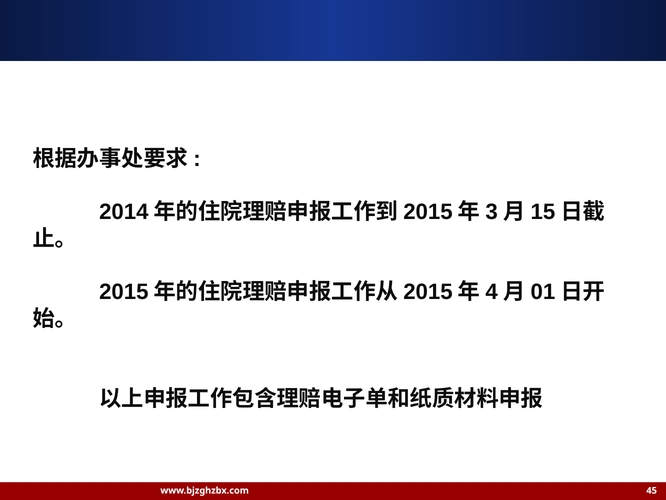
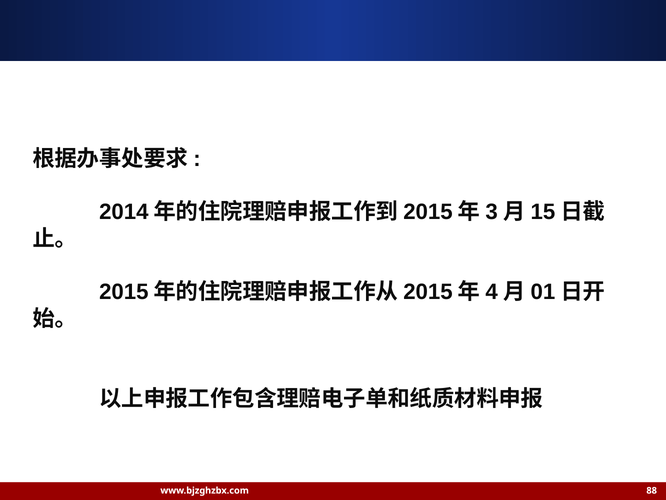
45: 45 -> 88
